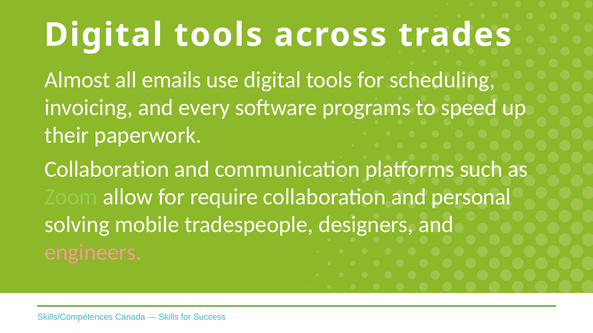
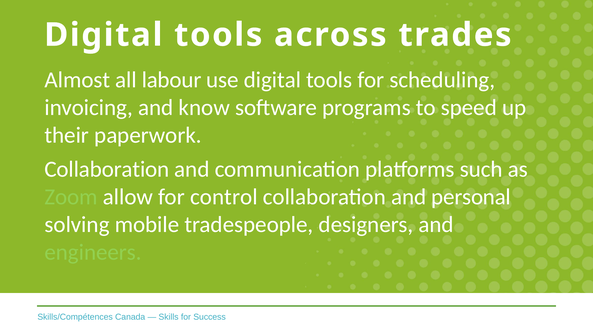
emails: emails -> labour
every: every -> know
require: require -> control
engineers colour: pink -> light green
